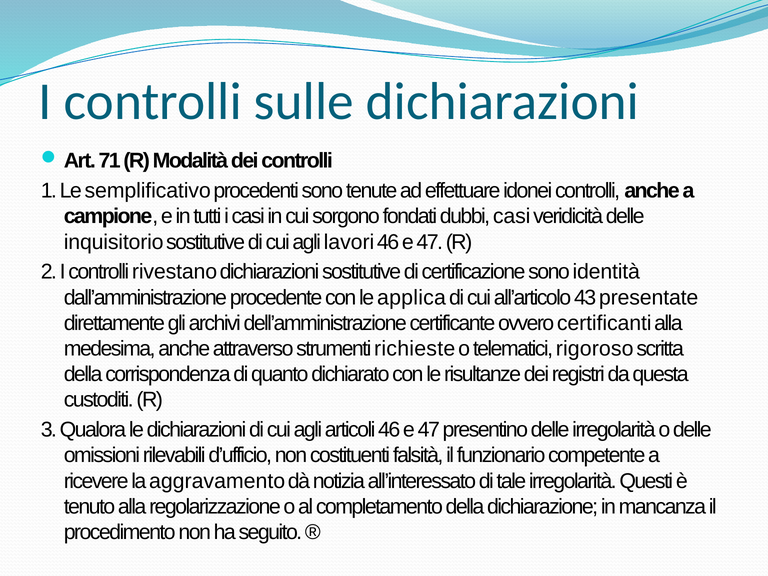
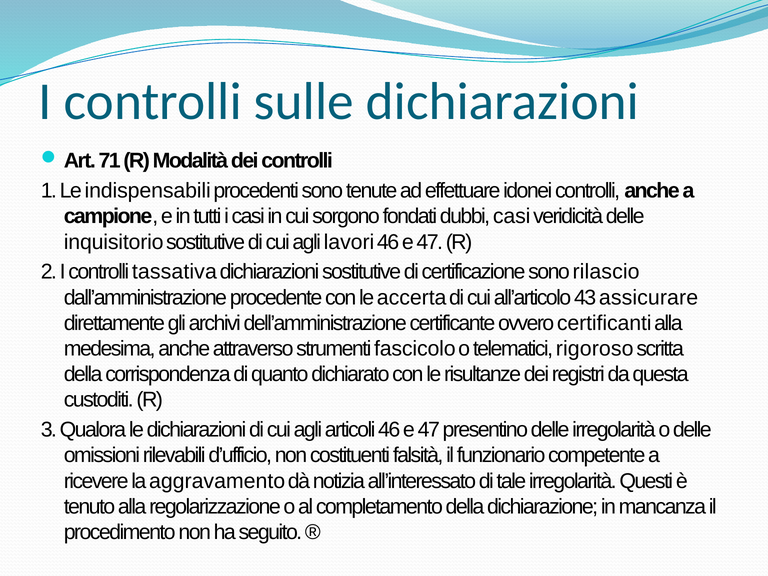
semplificativo: semplificativo -> indispensabili
rivestano: rivestano -> tassativa
identità: identità -> rilascio
applica: applica -> accerta
presentate: presentate -> assicurare
richieste: richieste -> fascicolo
